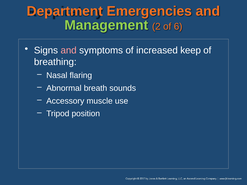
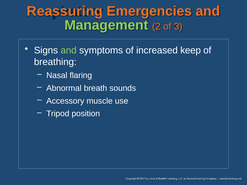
Department: Department -> Reassuring
6: 6 -> 3
and at (69, 50) colour: pink -> light green
